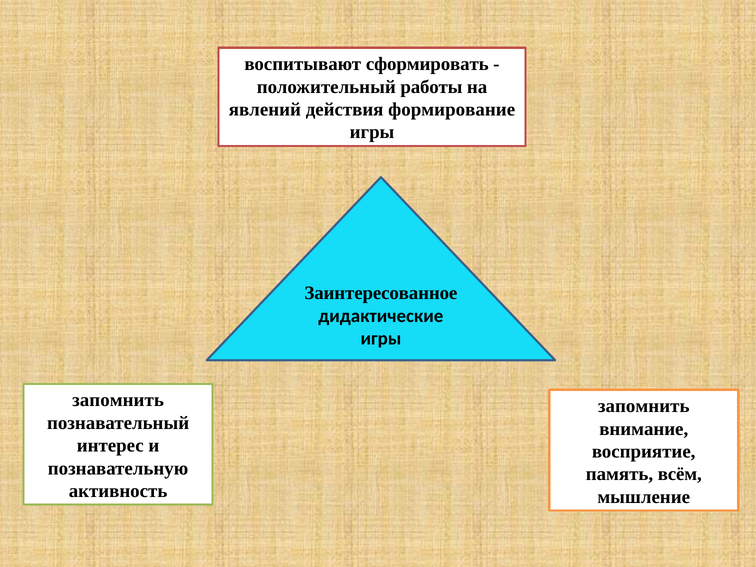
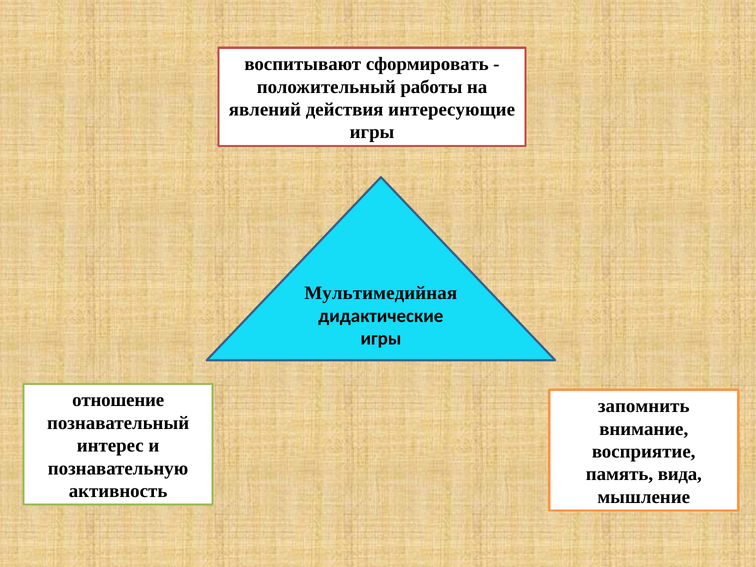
формирование: формирование -> интересующие
Заинтересованное: Заинтересованное -> Мультимедийная
запомнить at (118, 400): запомнить -> отношение
всём: всём -> вида
